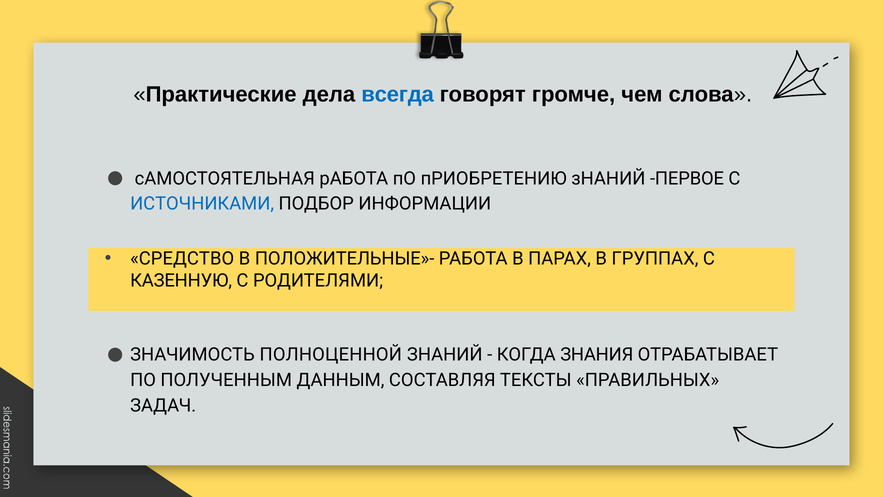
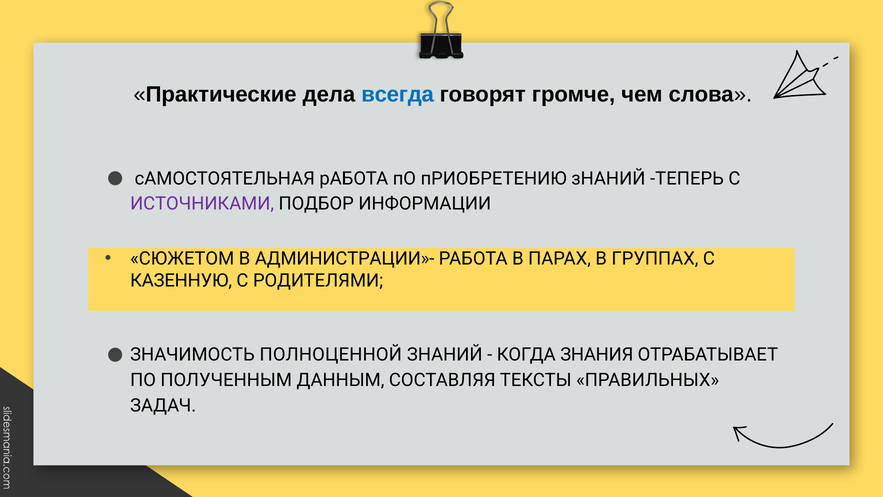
ПЕРВОЕ: ПЕРВОЕ -> ТЕПЕРЬ
ИСТОЧНИКАМИ colour: blue -> purple
СРЕДСТВО: СРЕДСТВО -> СЮЖЕТОМ
ПОЛОЖИТЕЛЬНЫЕ»-: ПОЛОЖИТЕЛЬНЫЕ»- -> АДМИНИСТРАЦИИ»-
